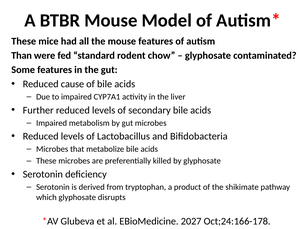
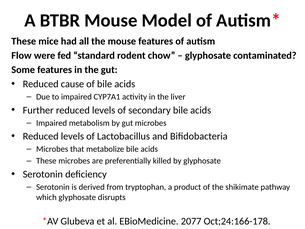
Than: Than -> Flow
2027: 2027 -> 2077
